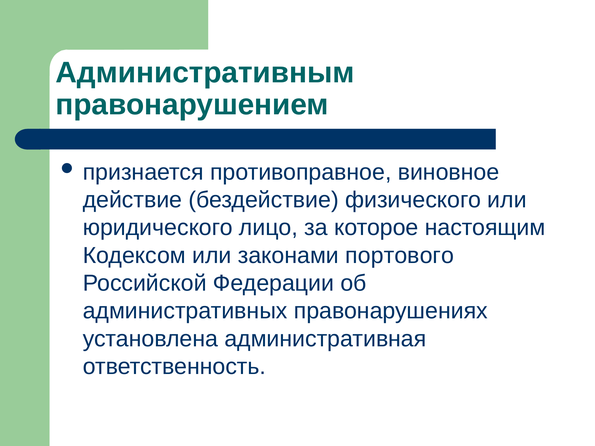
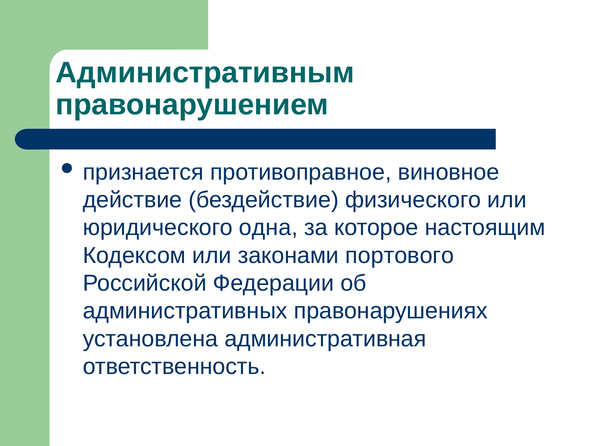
лицо: лицо -> одна
